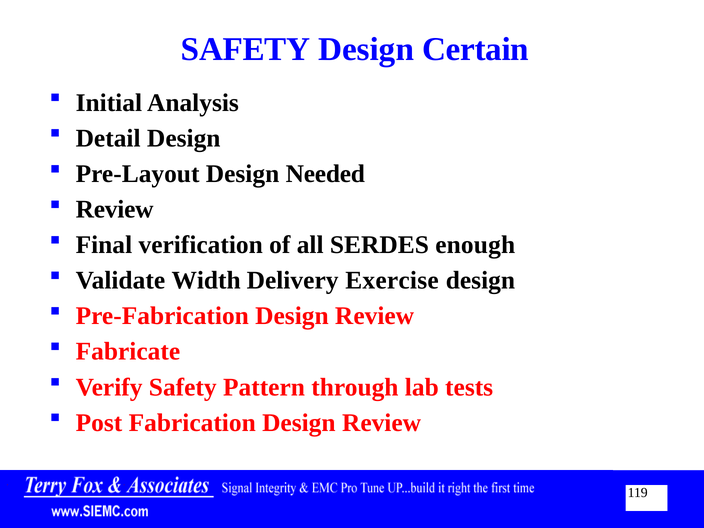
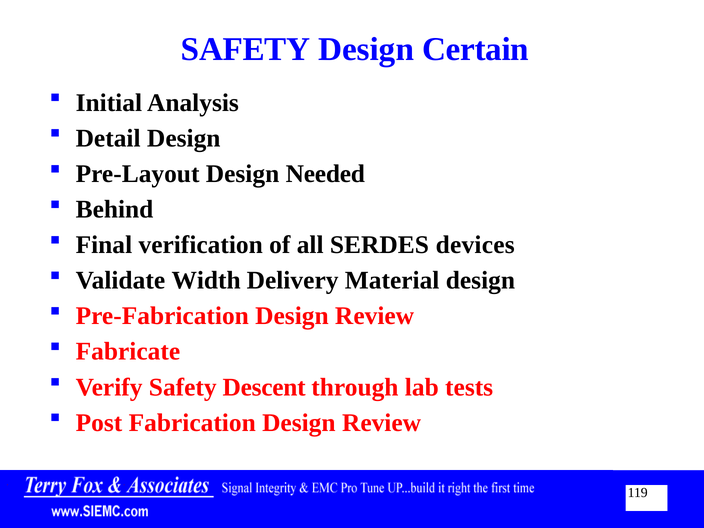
Review at (115, 209): Review -> Behind
enough: enough -> devices
Exercise: Exercise -> Material
Pattern: Pattern -> Descent
